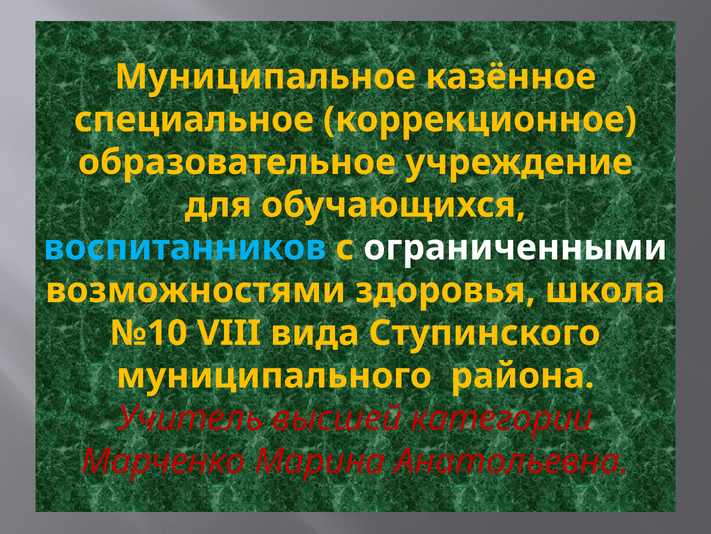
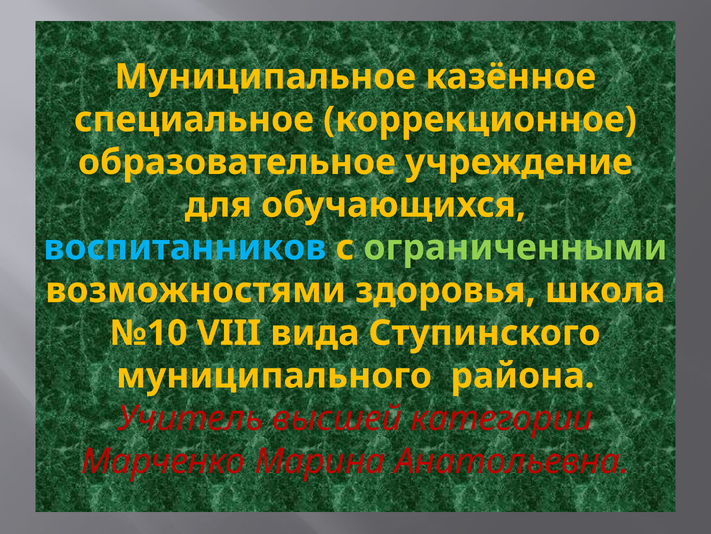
ограниченными colour: white -> light green
